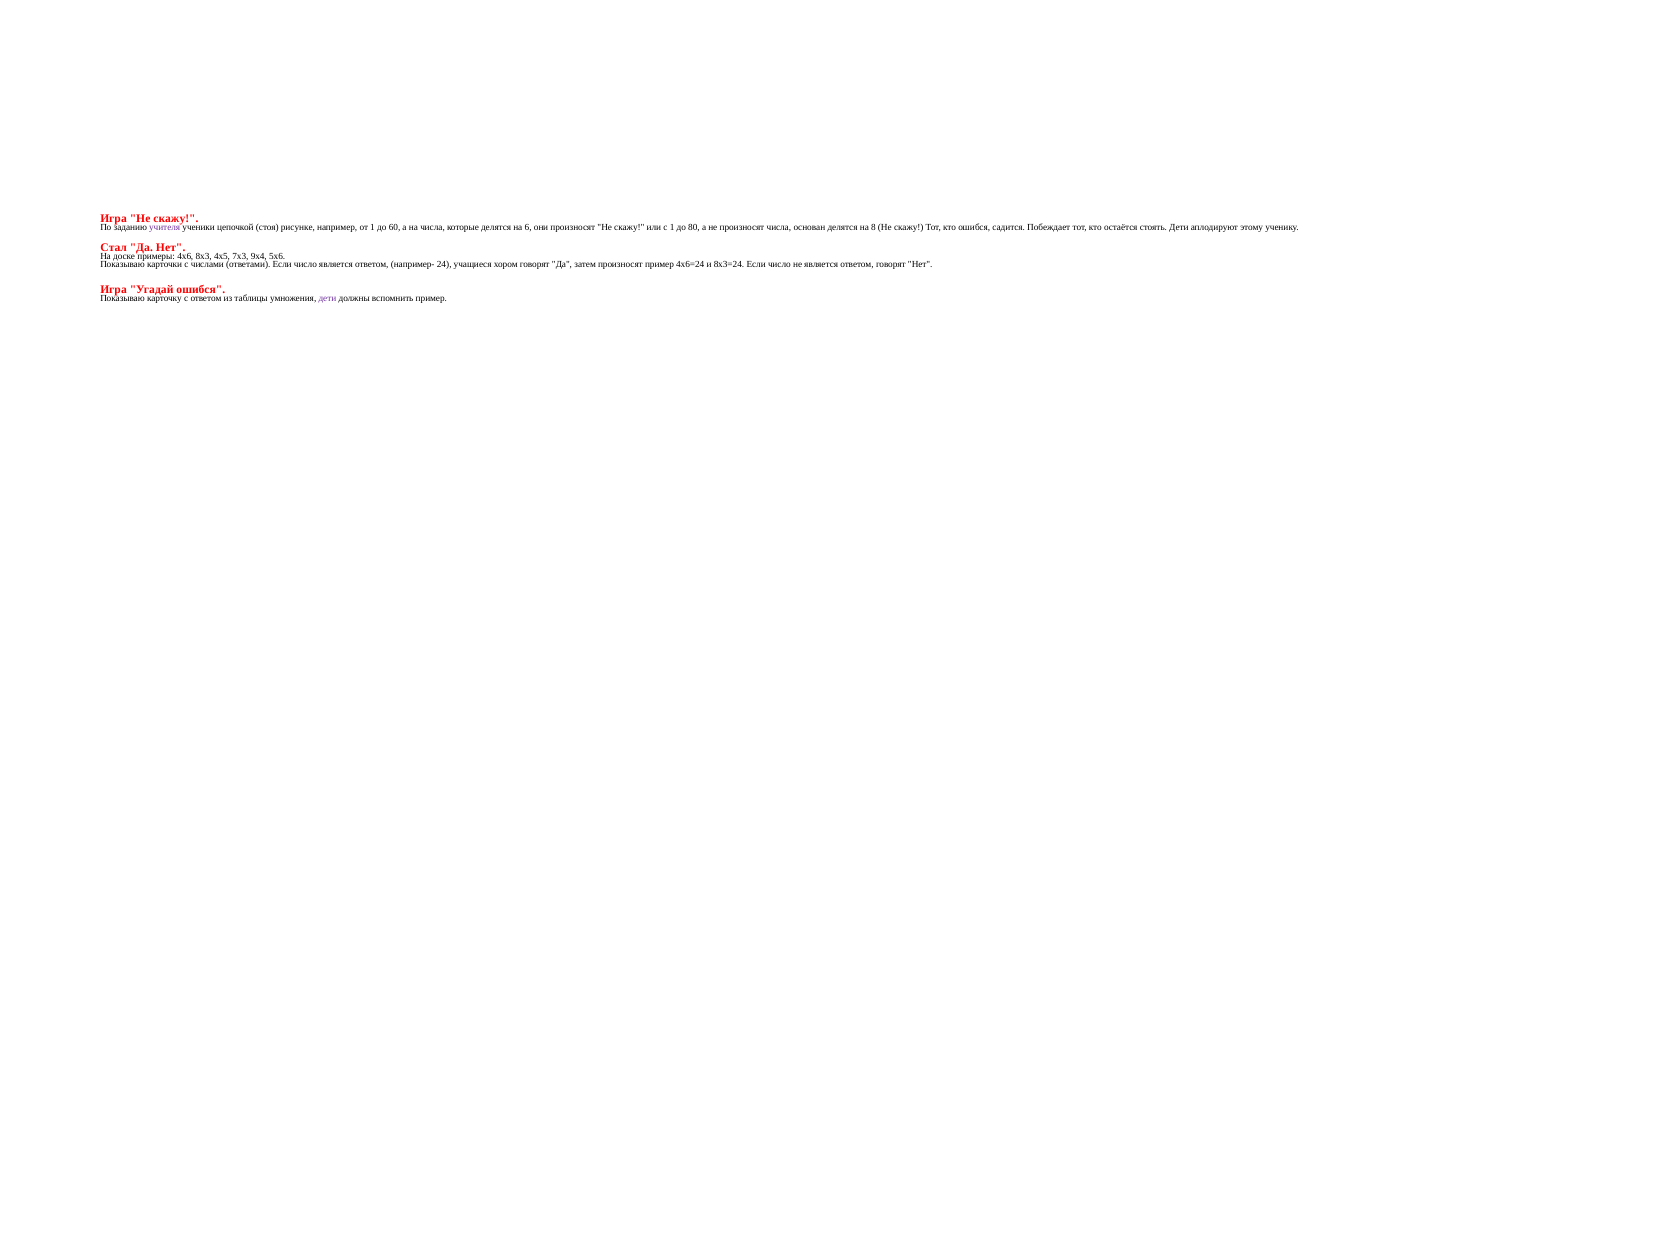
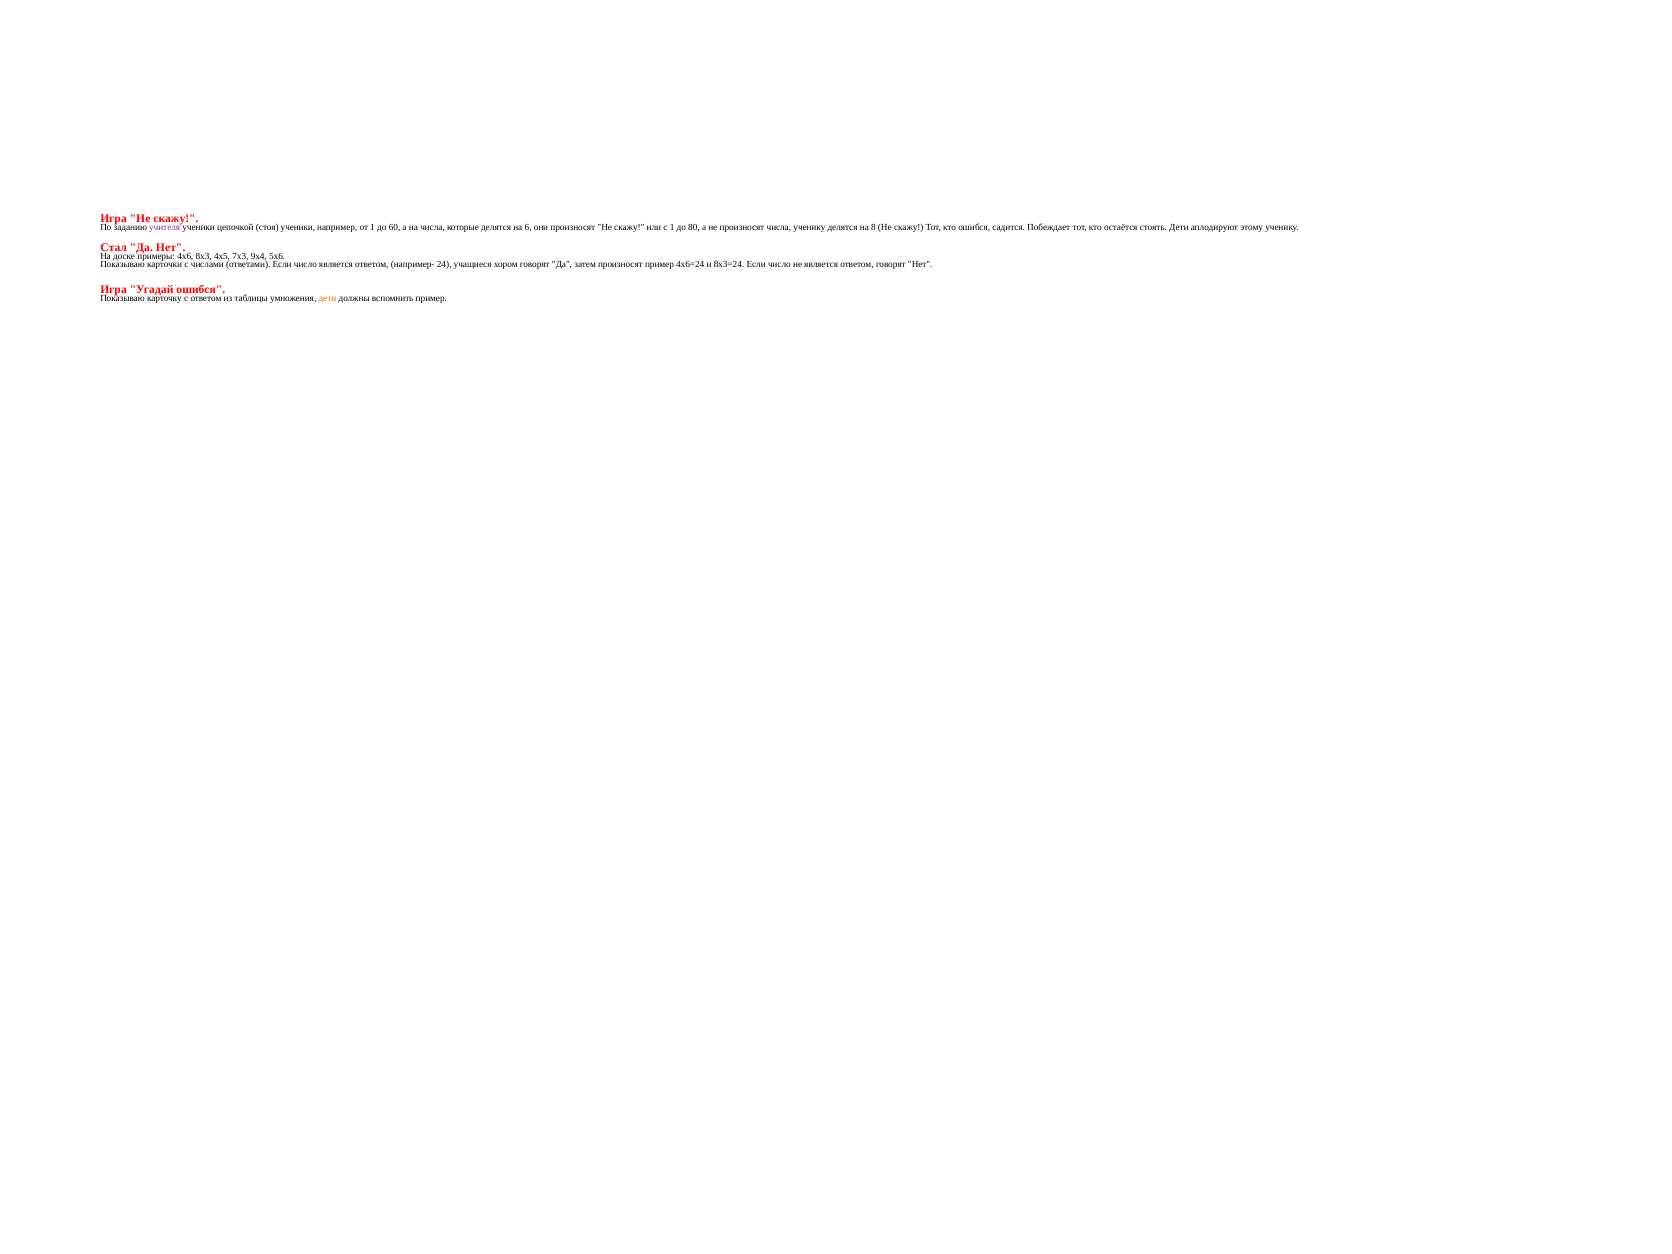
стоя рисунке: рисунке -> ученики
числа основан: основан -> ученику
дети at (327, 299) colour: purple -> orange
